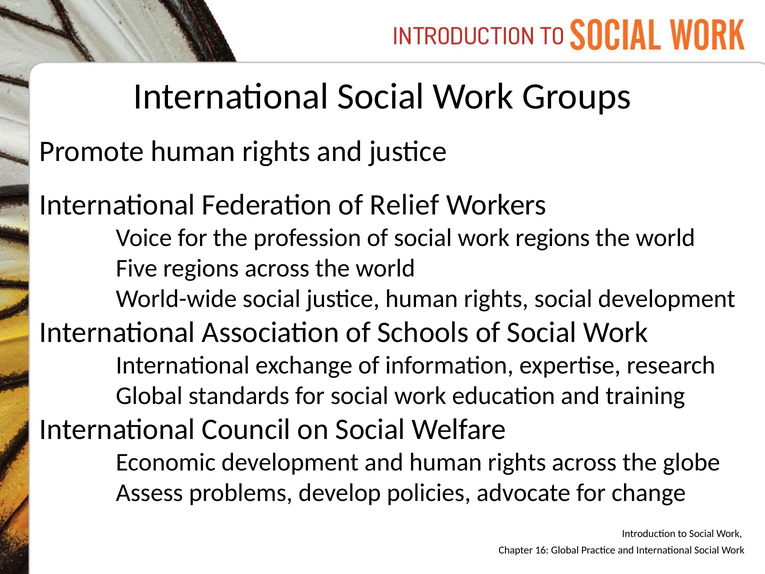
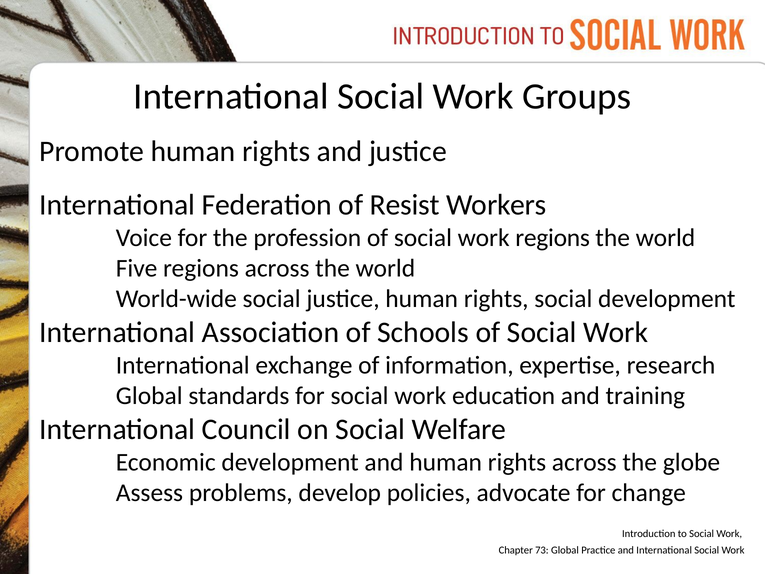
Relief: Relief -> Resist
16: 16 -> 73
